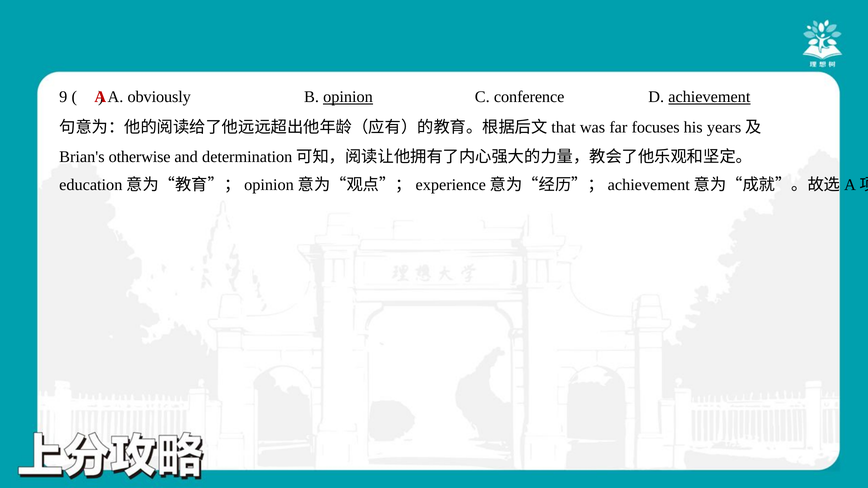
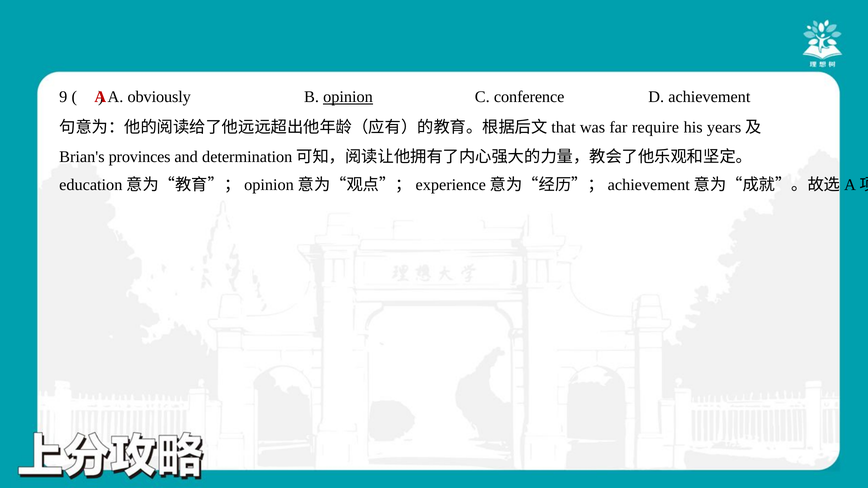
achievement underline: present -> none
focuses: focuses -> require
otherwise: otherwise -> provinces
